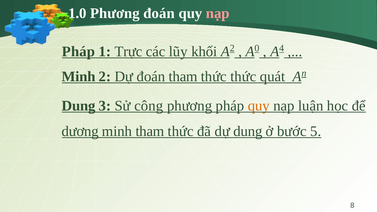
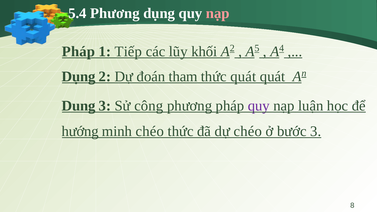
1.0: 1.0 -> 5.4
Phương đoán: đoán -> dụng
Trực: Trực -> Tiếp
0: 0 -> 5
Minh at (79, 76): Minh -> Dụng
thức thức: thức -> quát
quy at (259, 106) colour: orange -> purple
dương: dương -> hướng
minh tham: tham -> chéo
dự dung: dung -> chéo
bước 5: 5 -> 3
